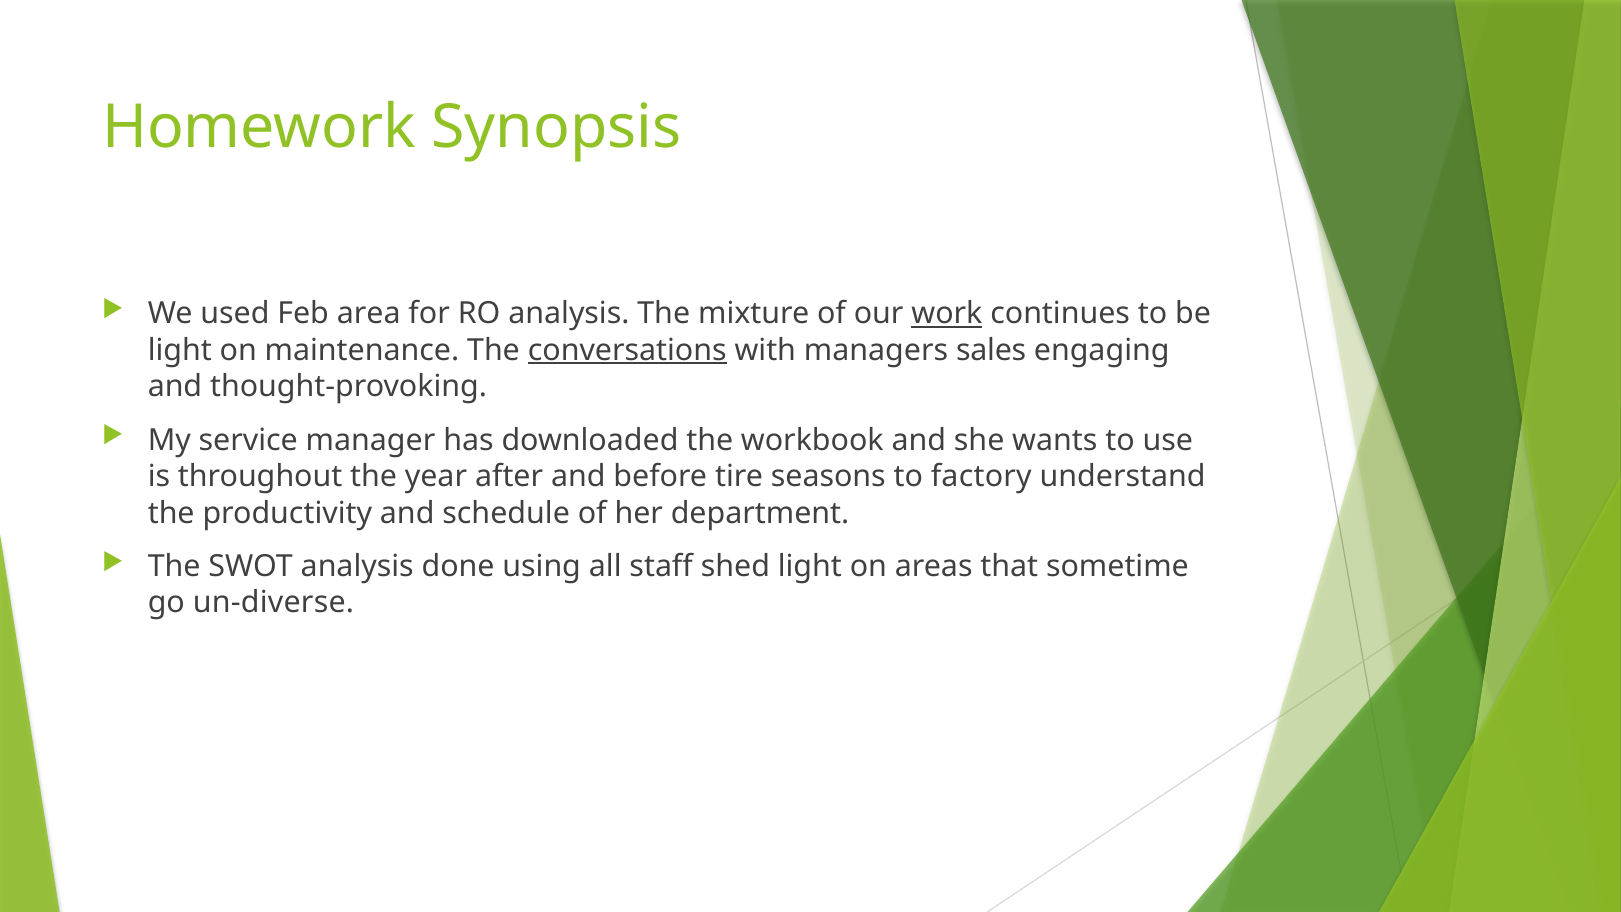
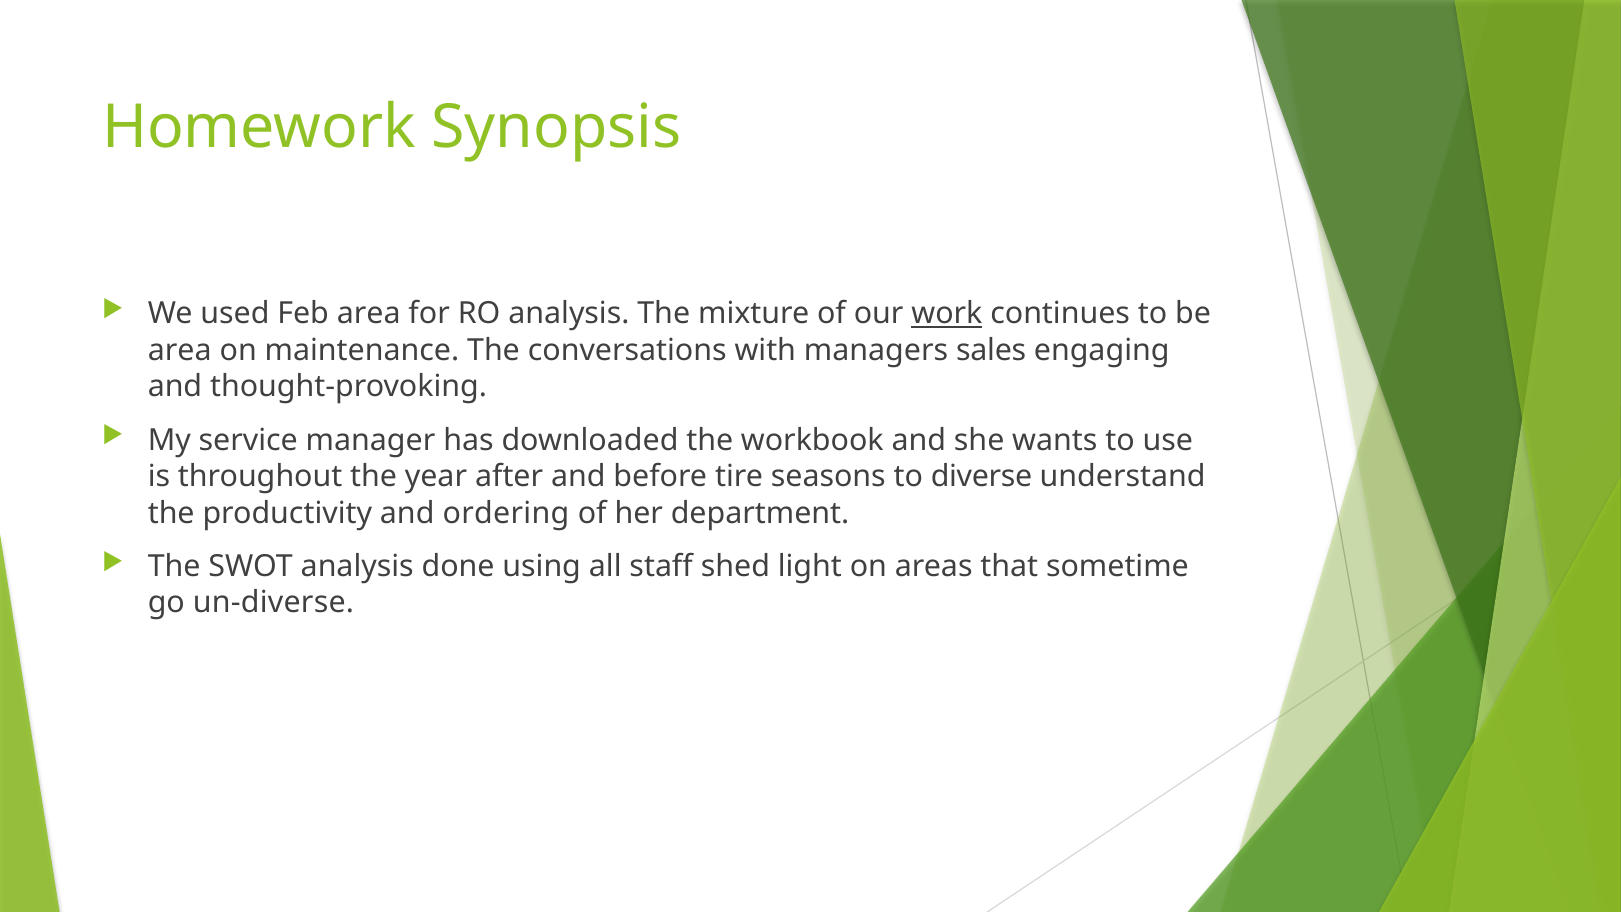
light at (180, 350): light -> area
conversations underline: present -> none
factory: factory -> diverse
schedule: schedule -> ordering
